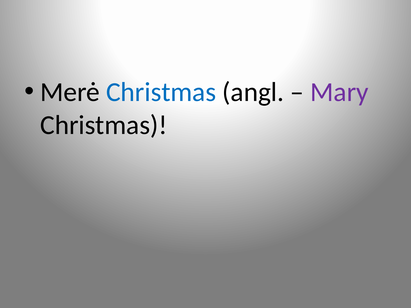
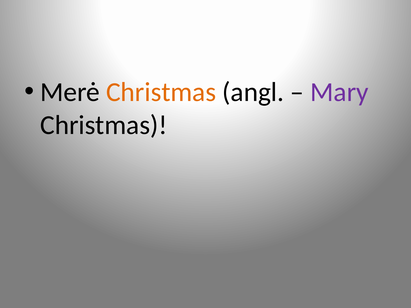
Christmas at (161, 92) colour: blue -> orange
